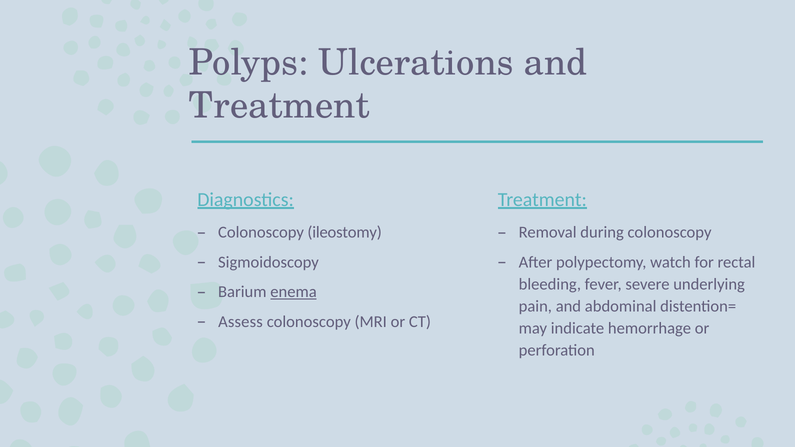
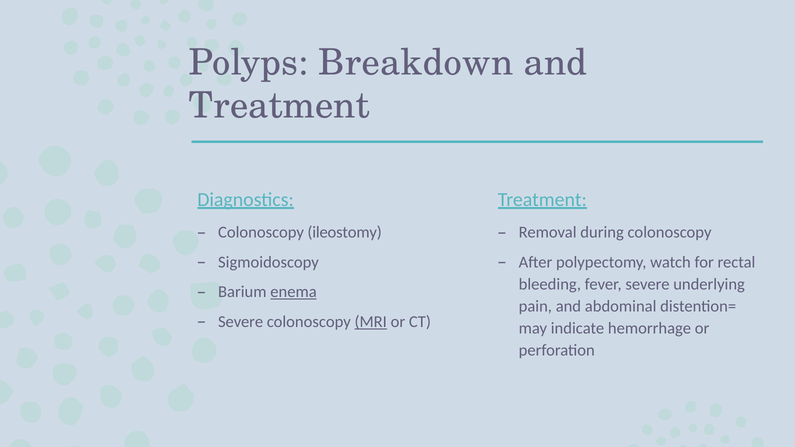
Ulcerations: Ulcerations -> Breakdown
Assess at (240, 322): Assess -> Severe
MRI underline: none -> present
